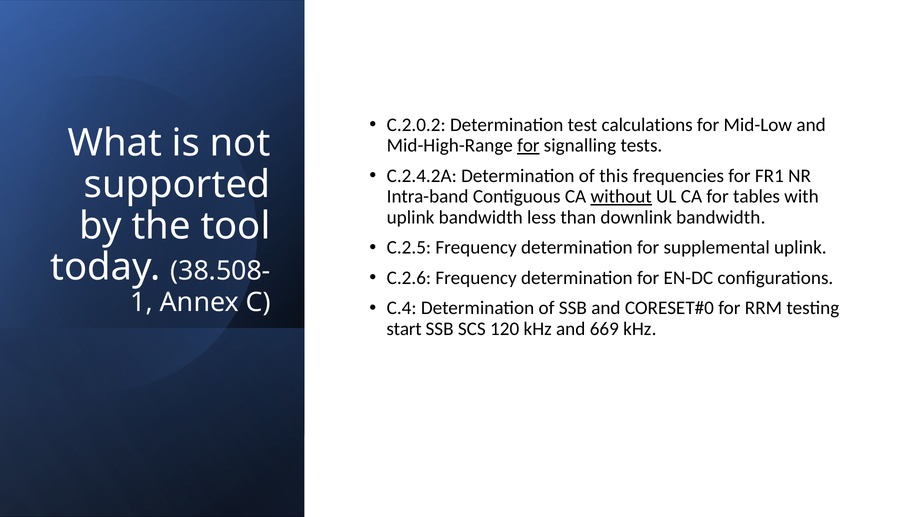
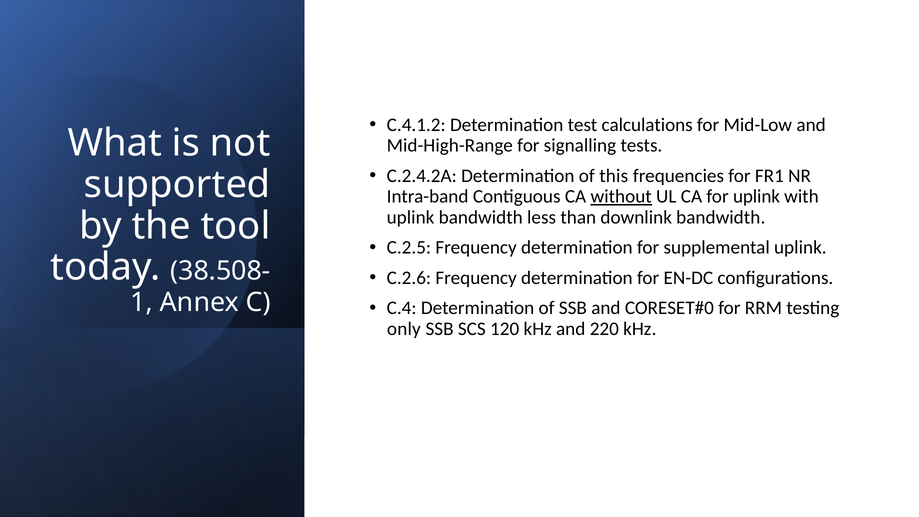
C.2.0.2: C.2.0.2 -> C.4.1.2
for at (528, 146) underline: present -> none
for tables: tables -> uplink
start: start -> only
669: 669 -> 220
